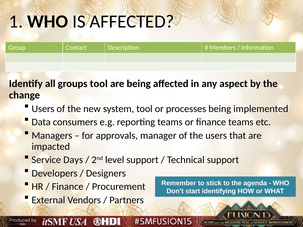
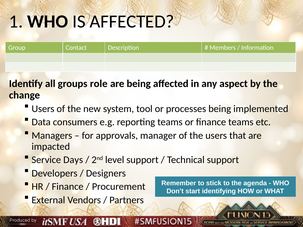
groups tool: tool -> role
